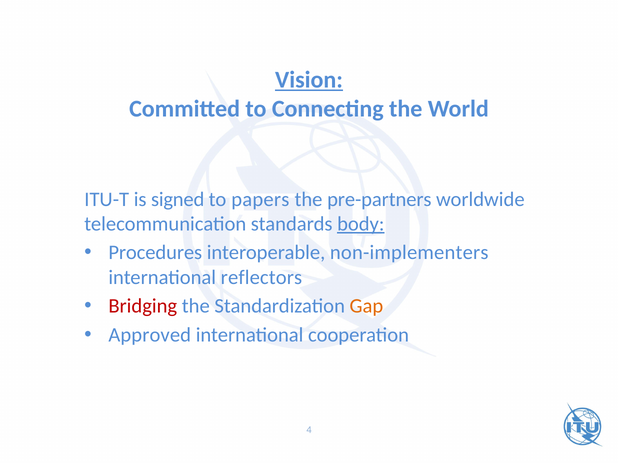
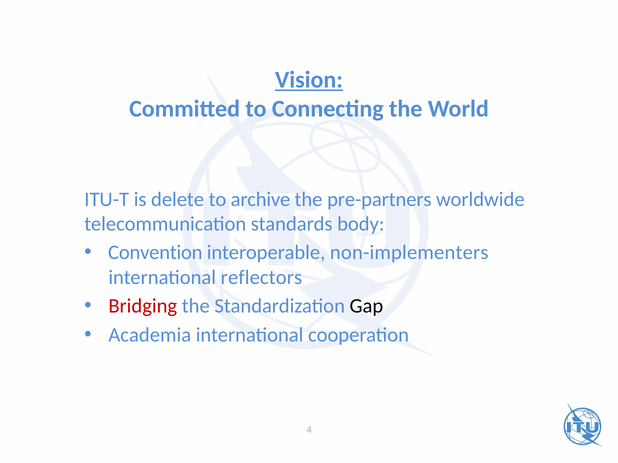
signed: signed -> delete
papers: papers -> archive
body underline: present -> none
Procedures: Procedures -> Convention
Gap colour: orange -> black
Approved: Approved -> Academia
